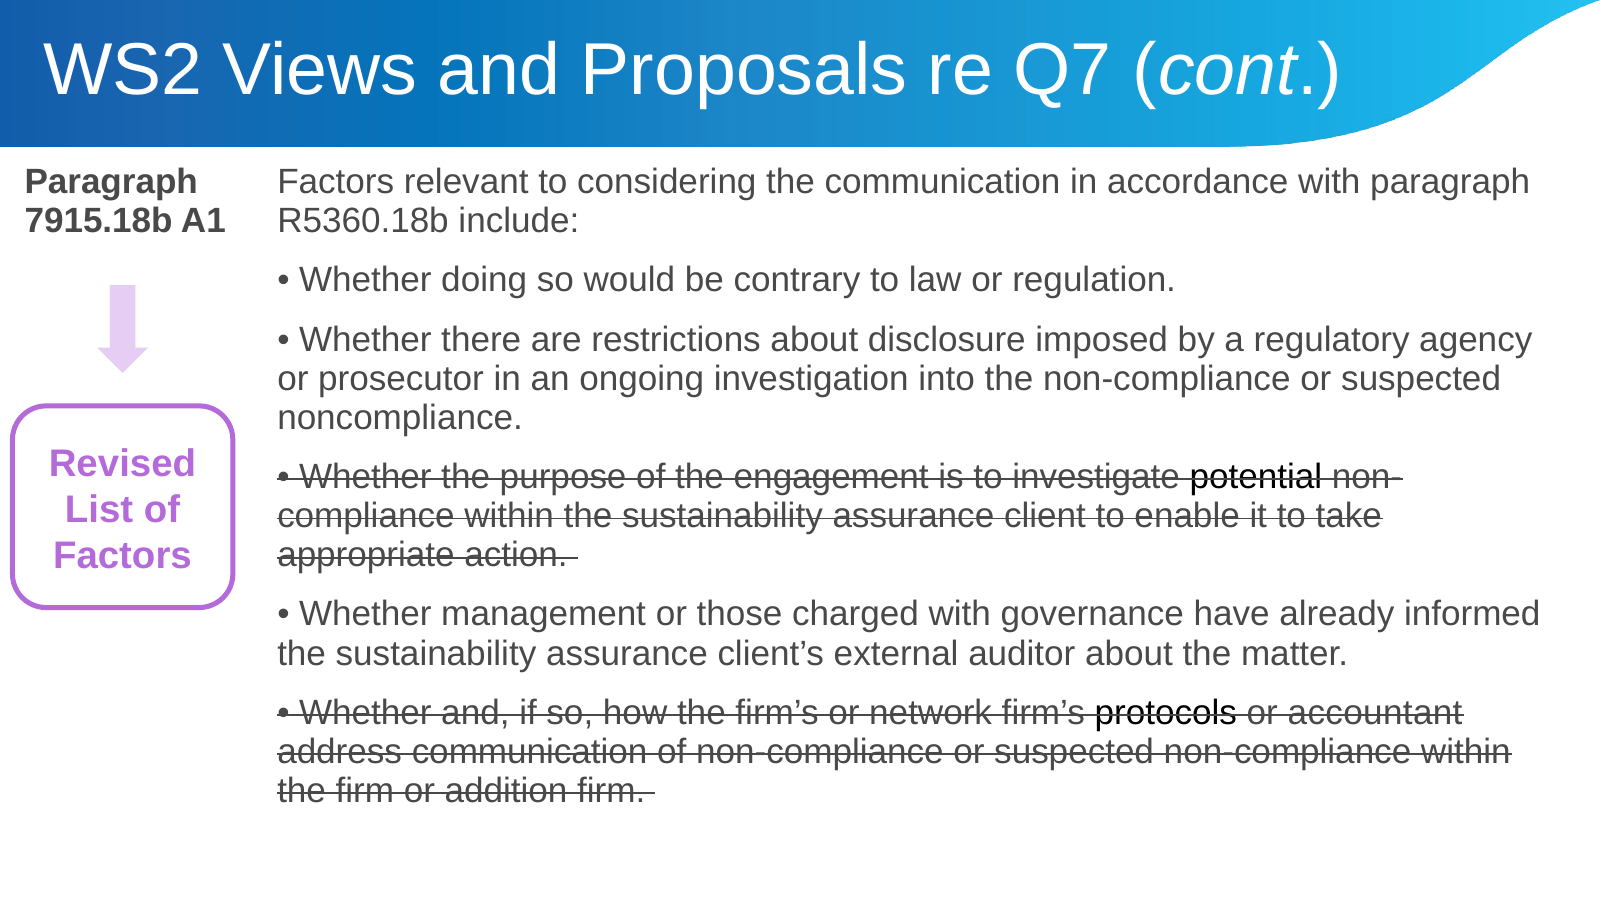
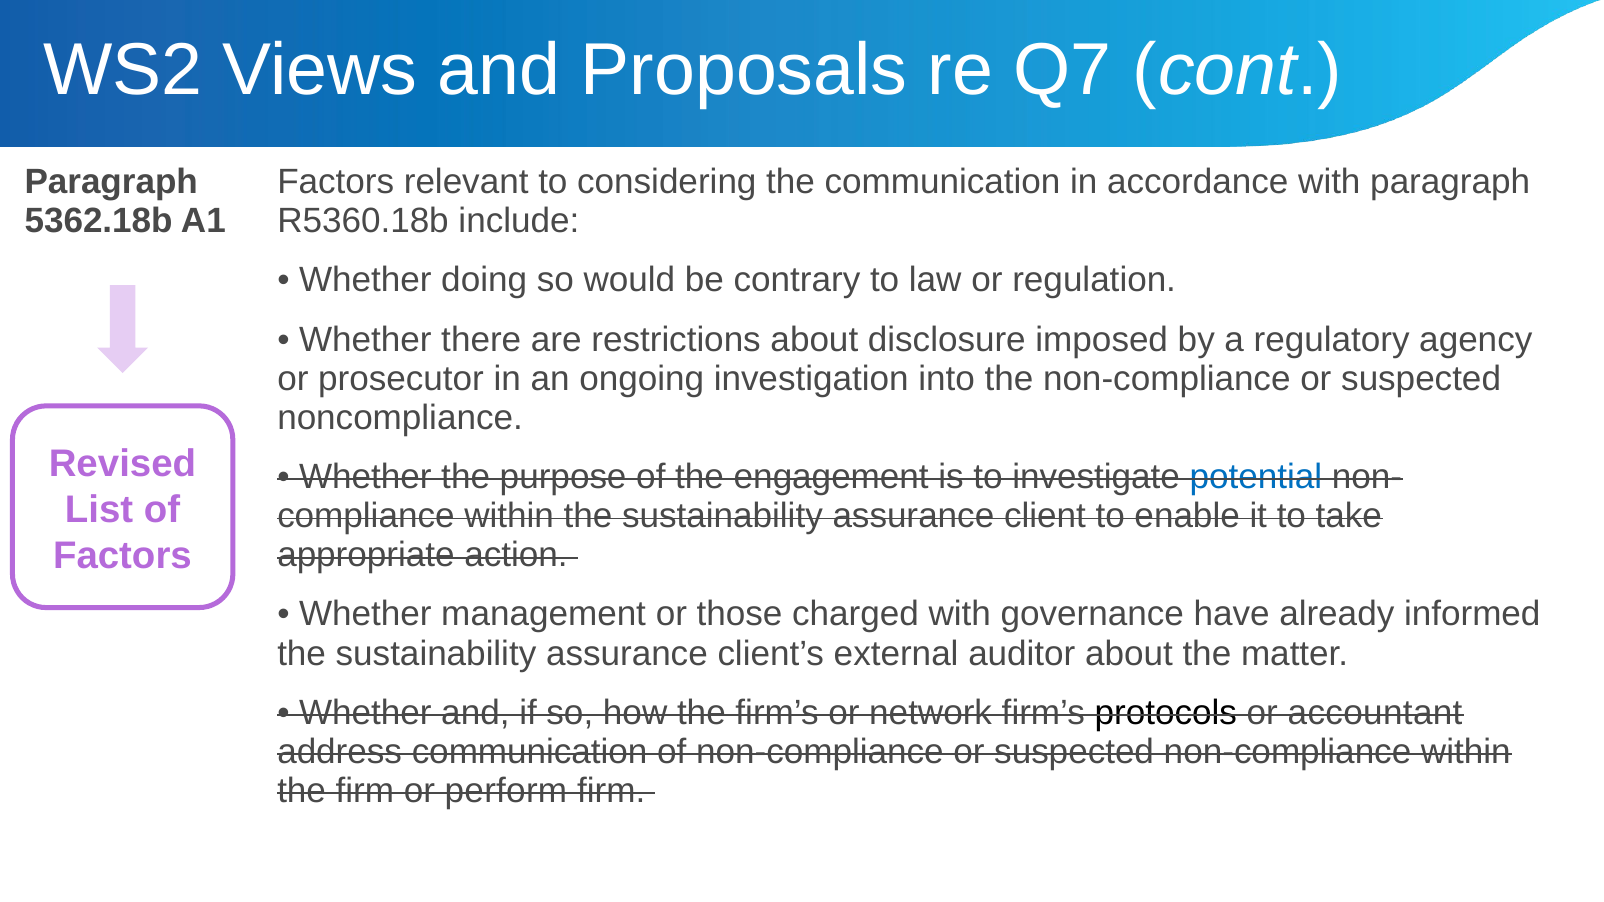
7915.18b: 7915.18b -> 5362.18b
potential colour: black -> blue
addition: addition -> perform
